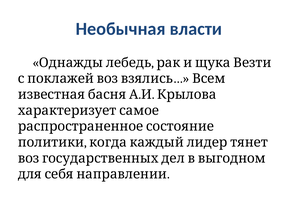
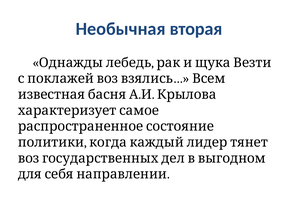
власти: власти -> вторая
